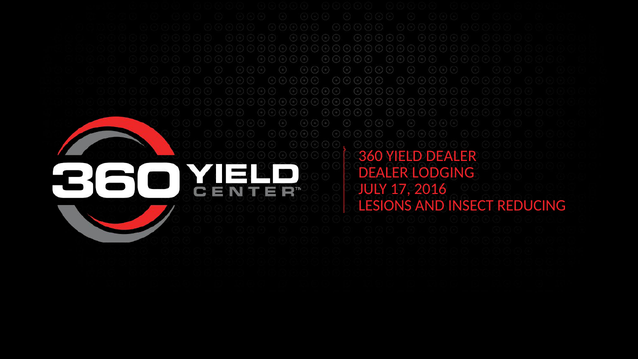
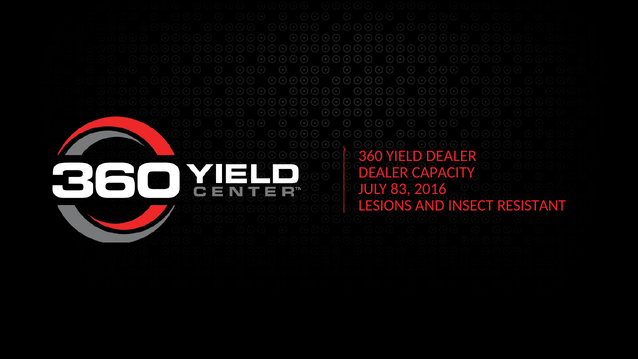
LODGING: LODGING -> CAPACITY
17: 17 -> 83
REDUCING: REDUCING -> RESISTANT
